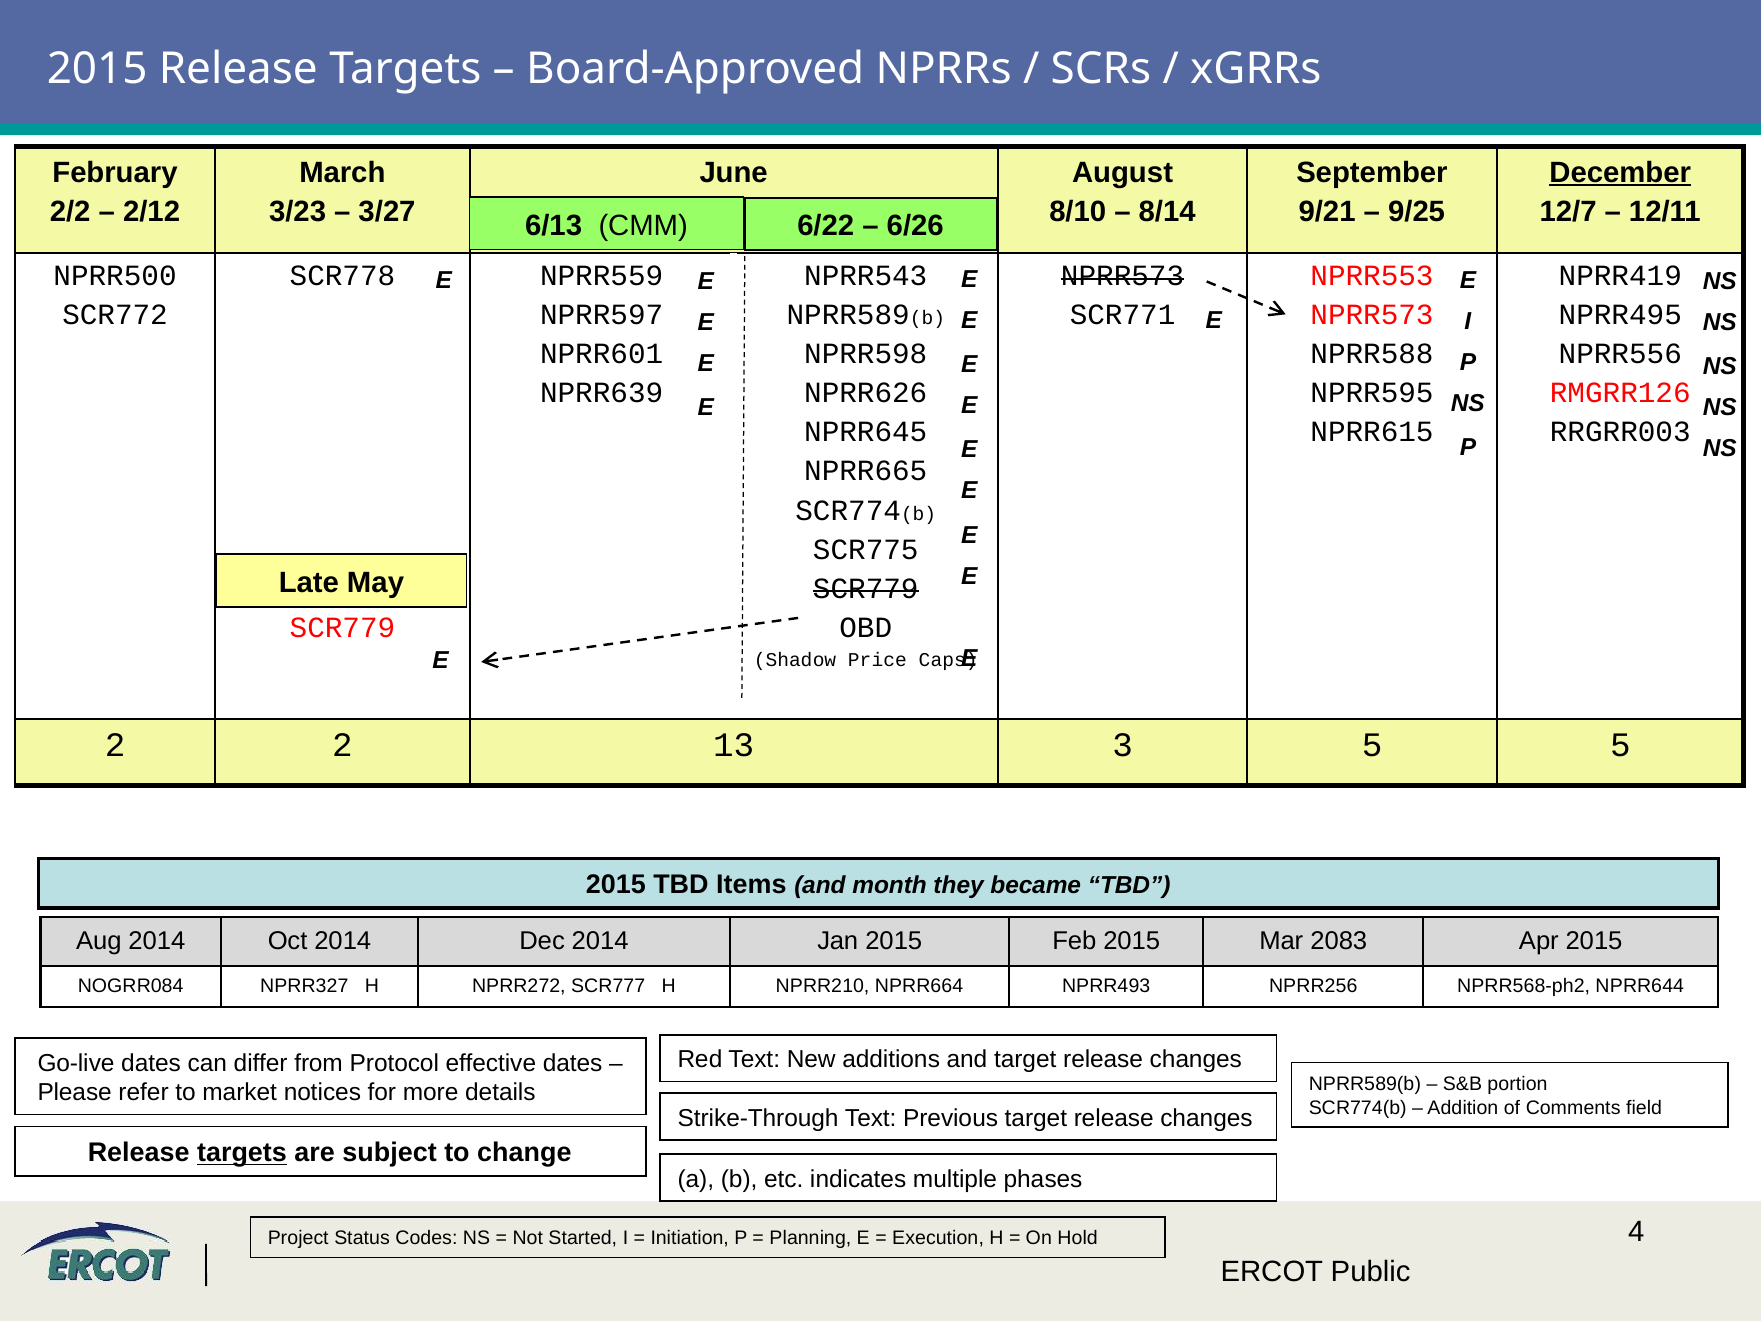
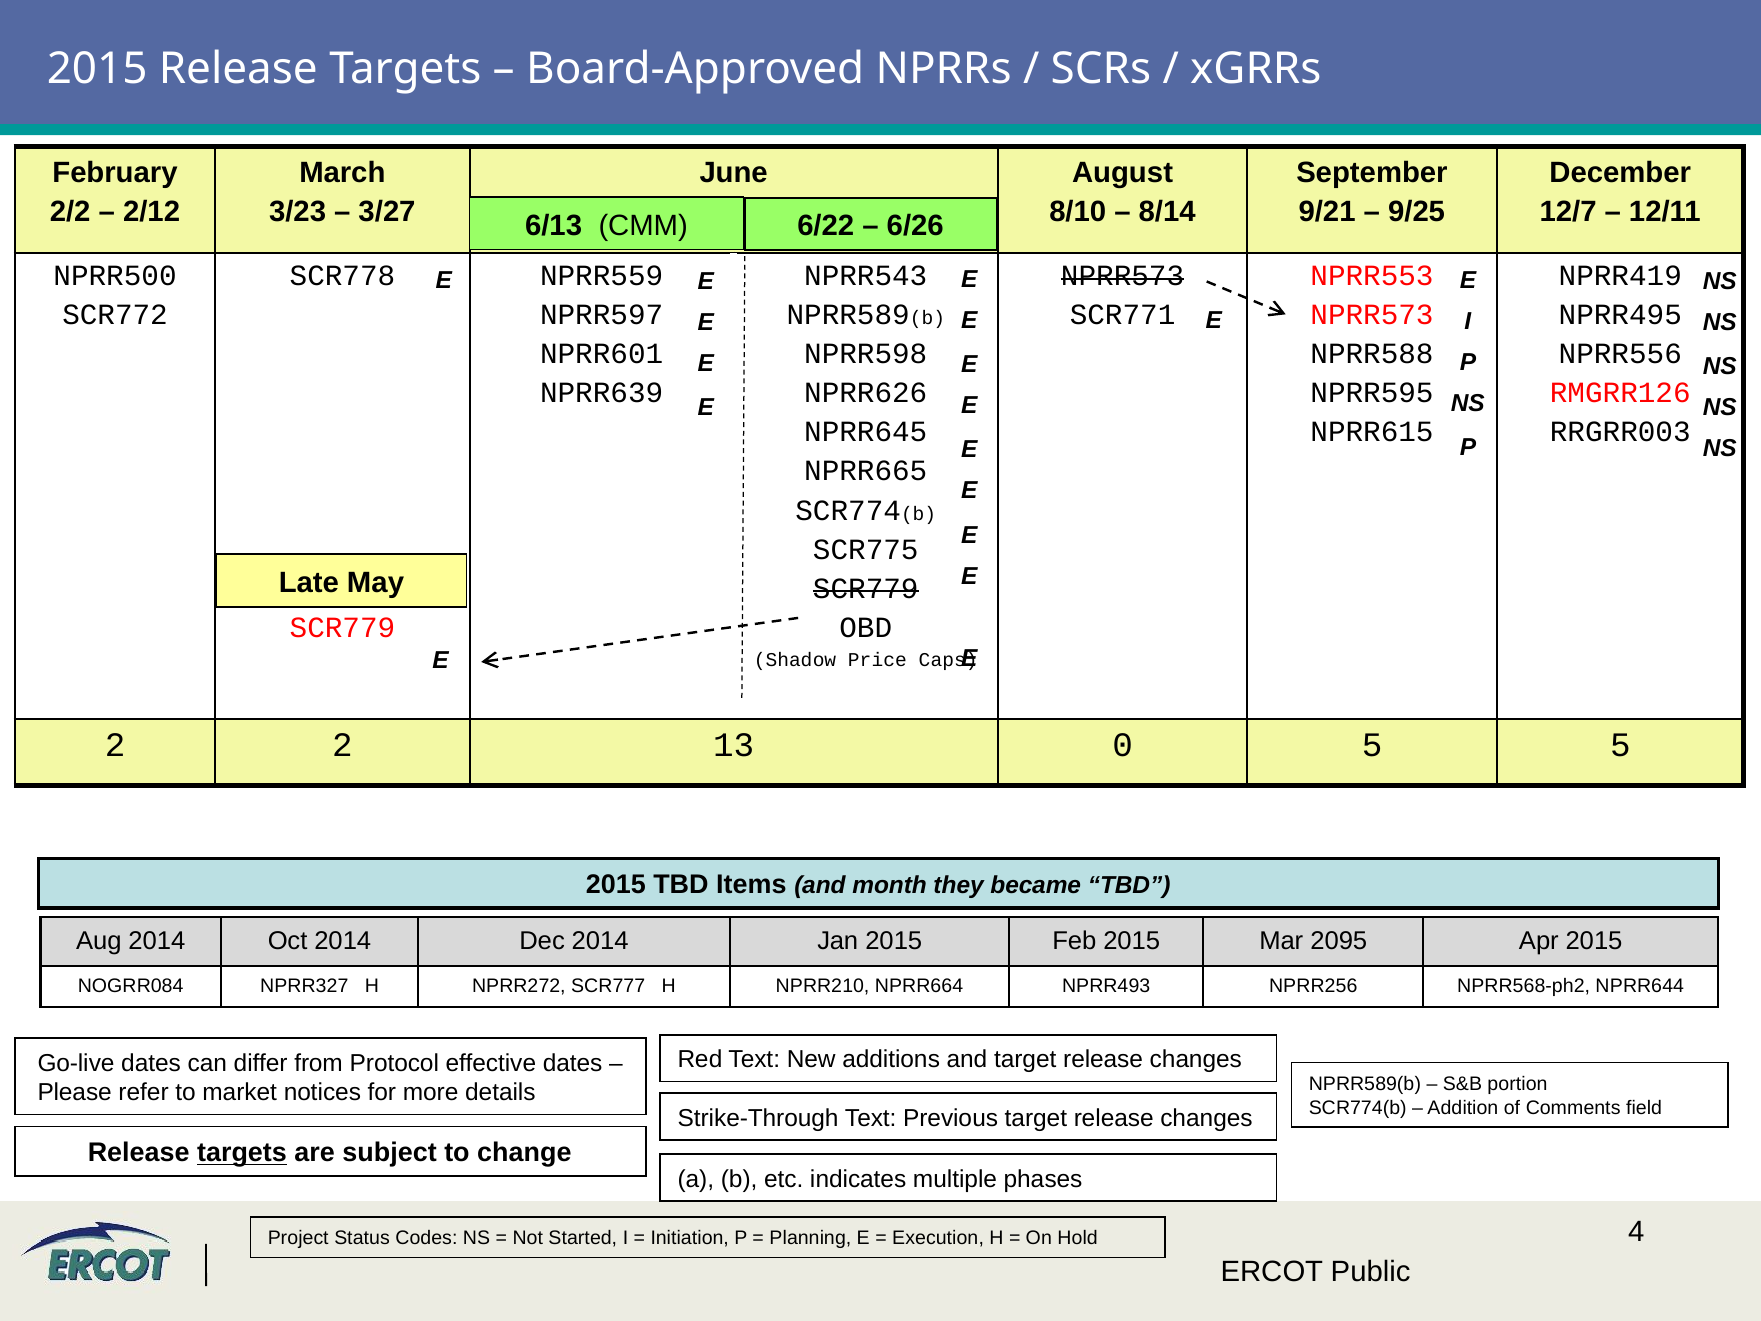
December underline: present -> none
3: 3 -> 0
2083: 2083 -> 2095
